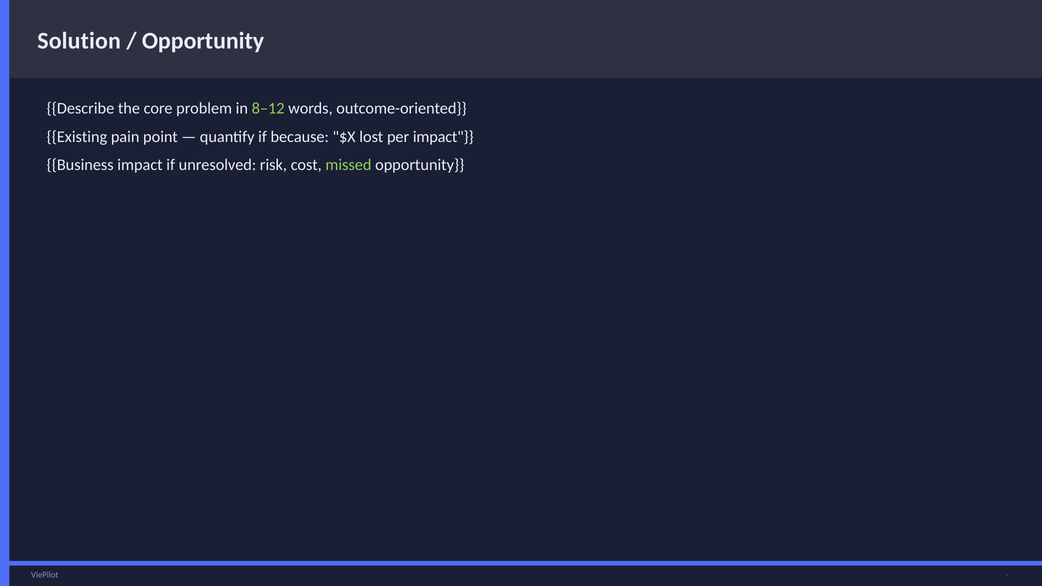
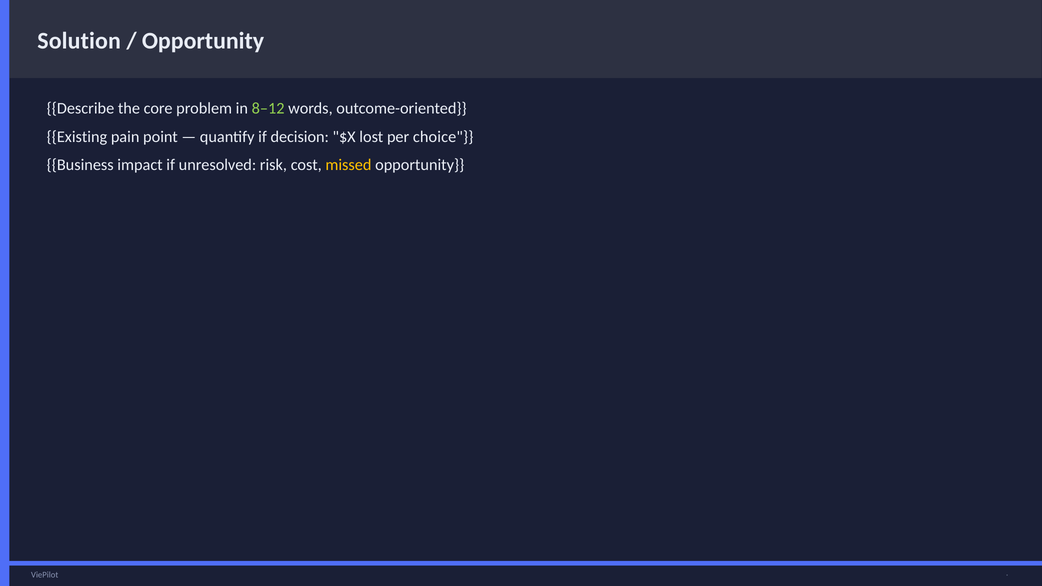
because: because -> decision
per impact: impact -> choice
missed colour: light green -> yellow
